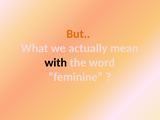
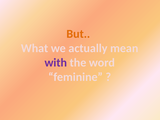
with colour: black -> purple
